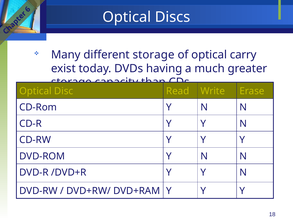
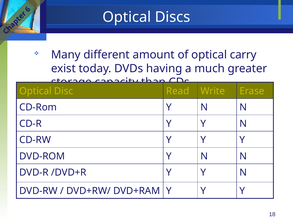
different storage: storage -> amount
